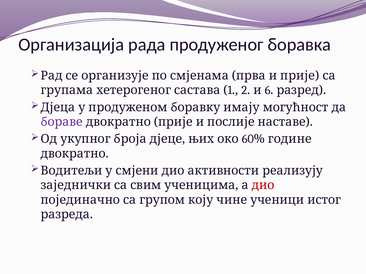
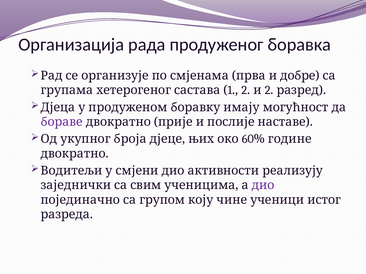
и прије: прије -> добре
и 6: 6 -> 2
дио at (263, 186) colour: red -> purple
